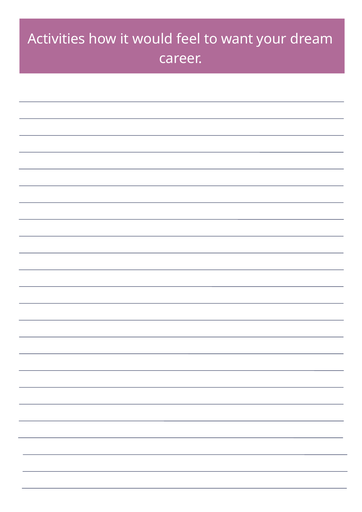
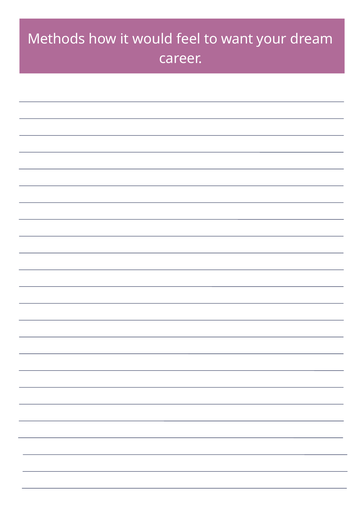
Activities: Activities -> Methods
